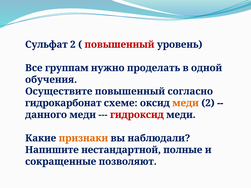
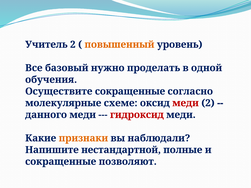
Сульфат: Сульфат -> Учитель
повышенный at (119, 45) colour: red -> orange
группам: группам -> базовый
Осуществите повышенный: повышенный -> сокращенные
гидрокарбонат: гидрокарбонат -> молекулярные
меди at (186, 103) colour: orange -> red
